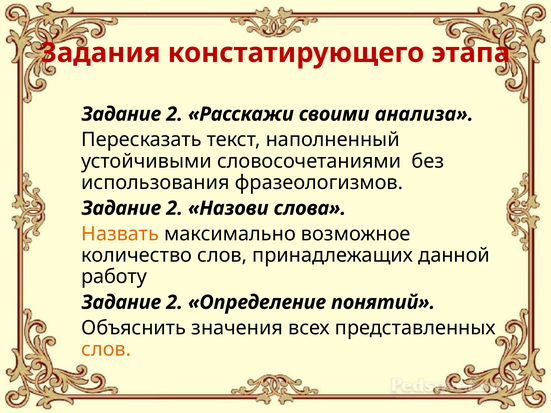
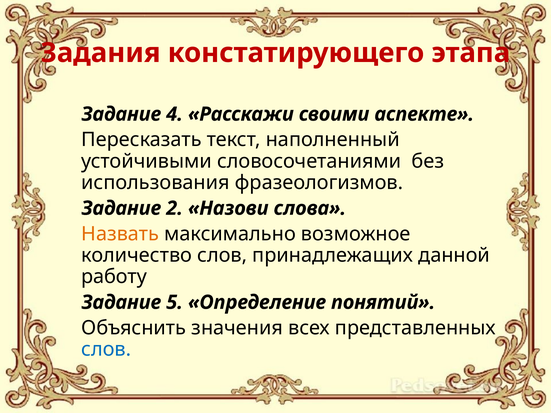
2 at (175, 114): 2 -> 4
анализа: анализа -> аспекте
2 at (175, 303): 2 -> 5
слов at (106, 350) colour: orange -> blue
